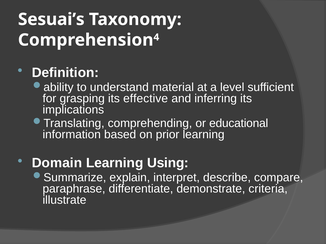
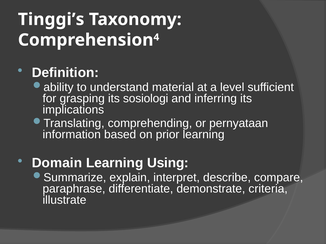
Sesuai’s: Sesuai’s -> Tinggi’s
effective: effective -> sosiologi
educational: educational -> pernyataan
